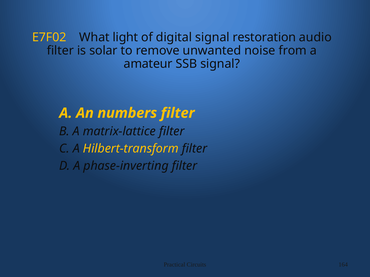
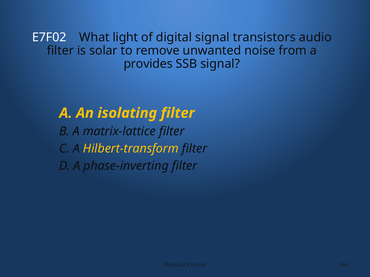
E7F02 colour: yellow -> white
restoration: restoration -> transistors
amateur: amateur -> provides
numbers: numbers -> isolating
